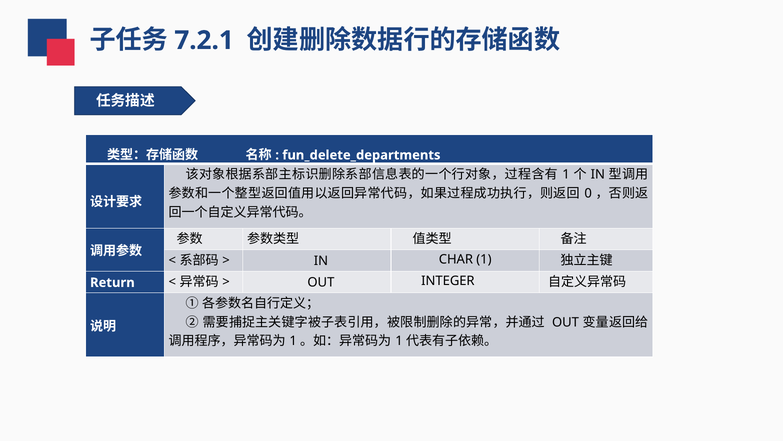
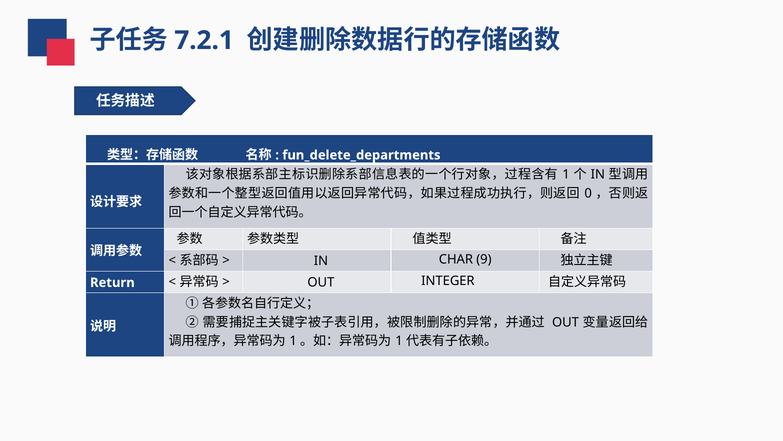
CHAR 1: 1 -> 9
